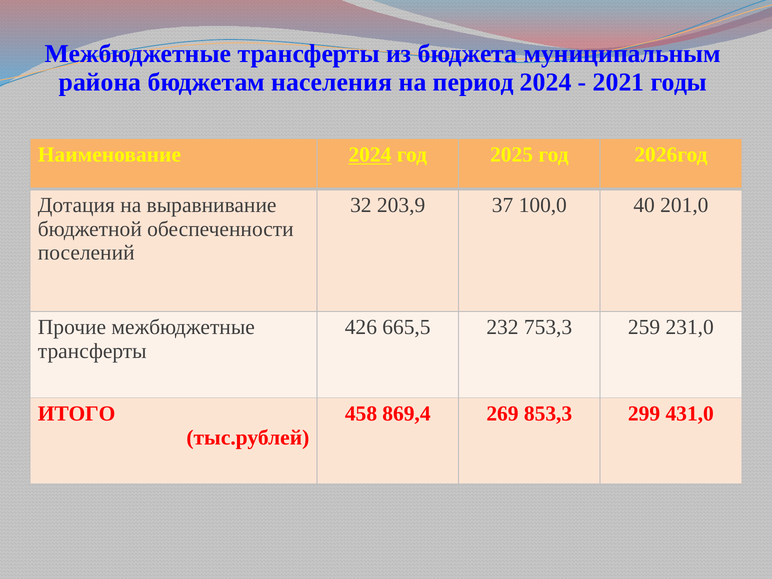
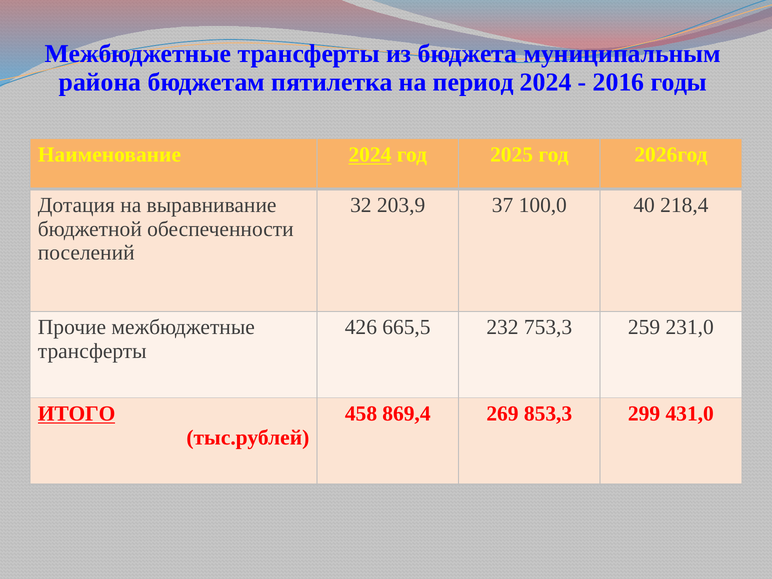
населения: населения -> пятилетка
2021: 2021 -> 2016
201,0: 201,0 -> 218,4
ИТОГО underline: none -> present
